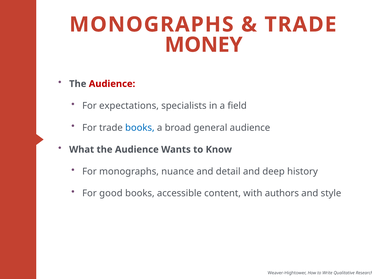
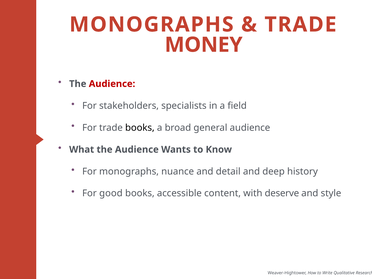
expectations: expectations -> stakeholders
books at (140, 128) colour: blue -> black
authors: authors -> deserve
